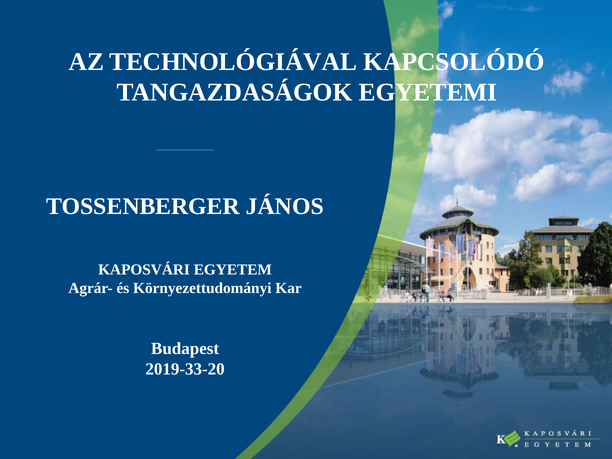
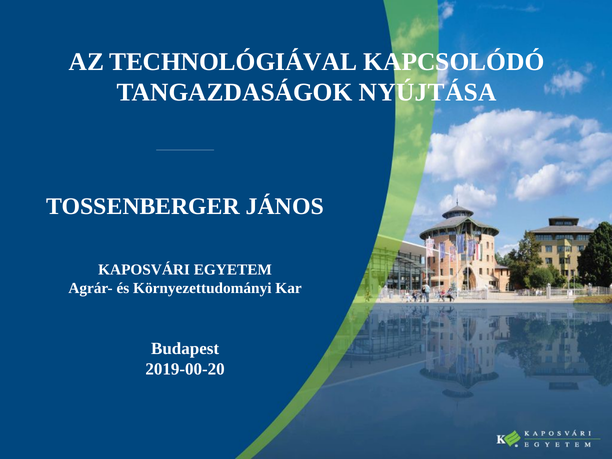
EGYETEMI: EGYETEMI -> NYÚJTÁSA
2019-33-20: 2019-33-20 -> 2019-00-20
